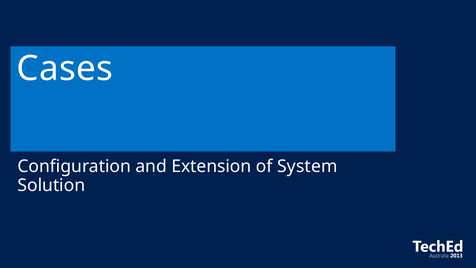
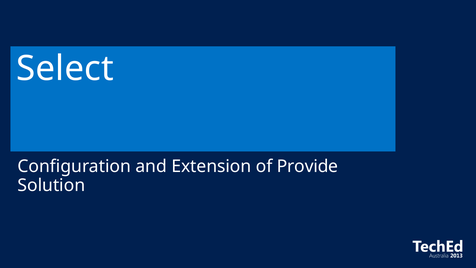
Cases: Cases -> Select
System: System -> Provide
